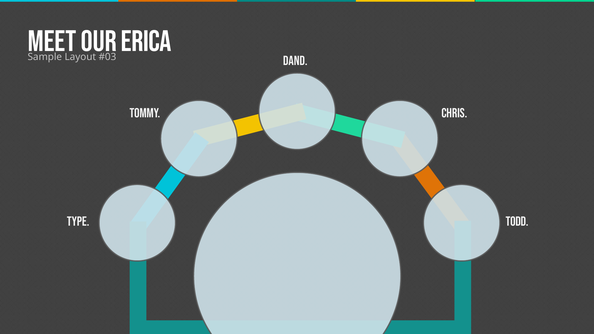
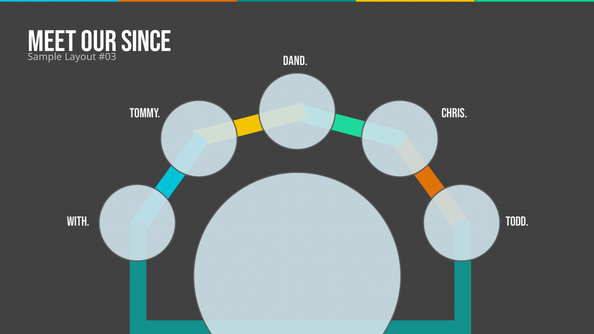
ERICA: ERICA -> SINCE
Type: Type -> With
